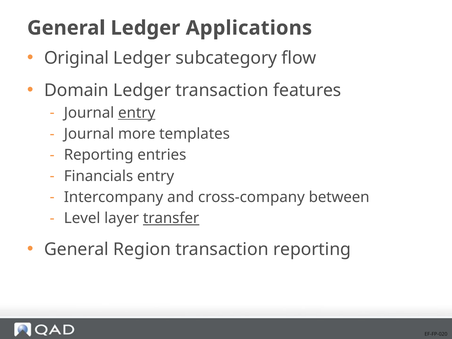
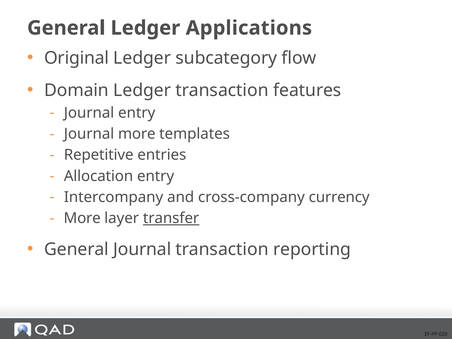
entry at (137, 113) underline: present -> none
Reporting at (99, 155): Reporting -> Repetitive
Financials: Financials -> Allocation
between: between -> currency
Level at (82, 218): Level -> More
General Region: Region -> Journal
